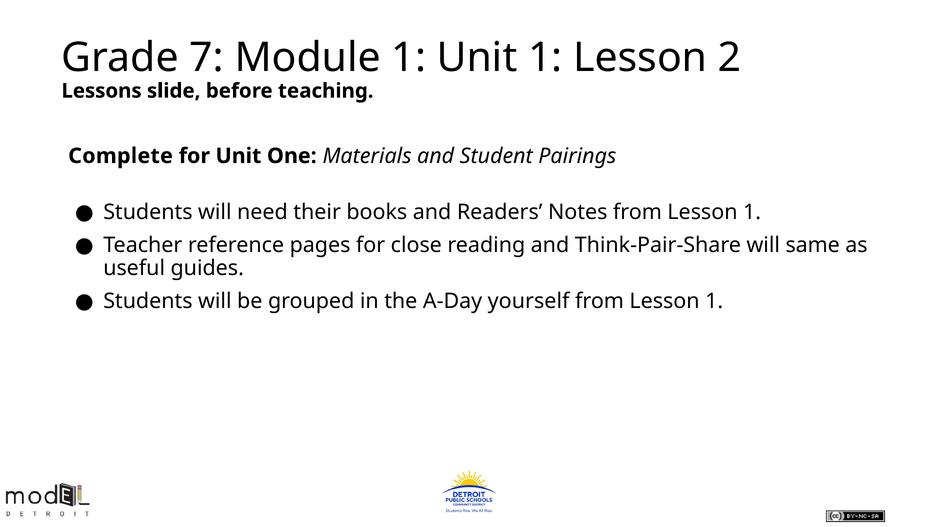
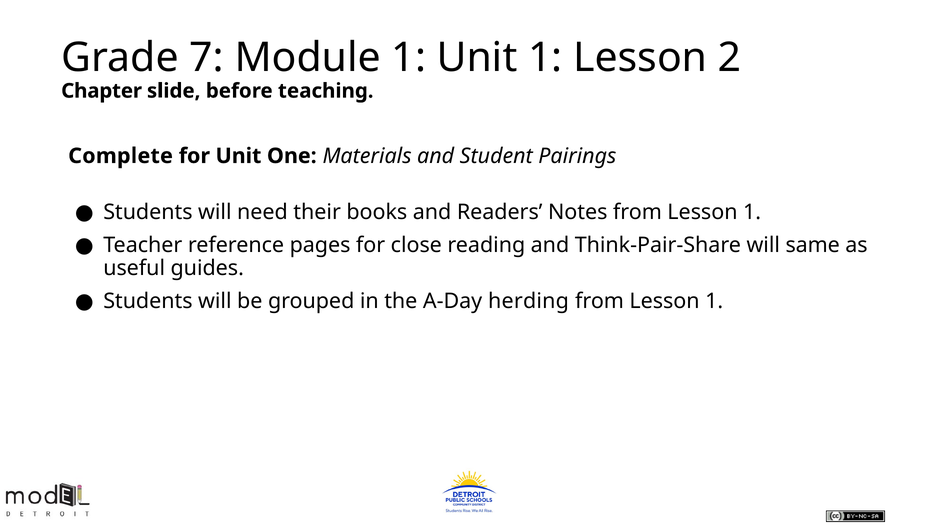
Lessons: Lessons -> Chapter
yourself: yourself -> herding
